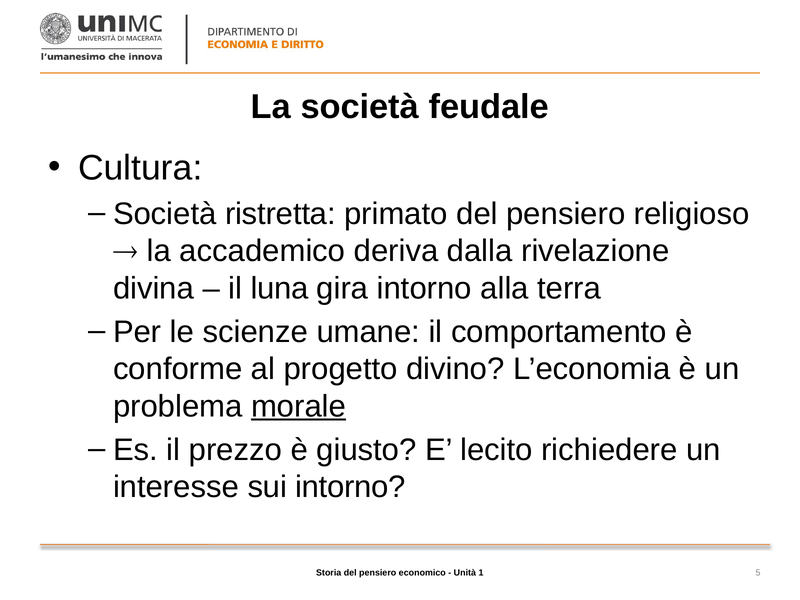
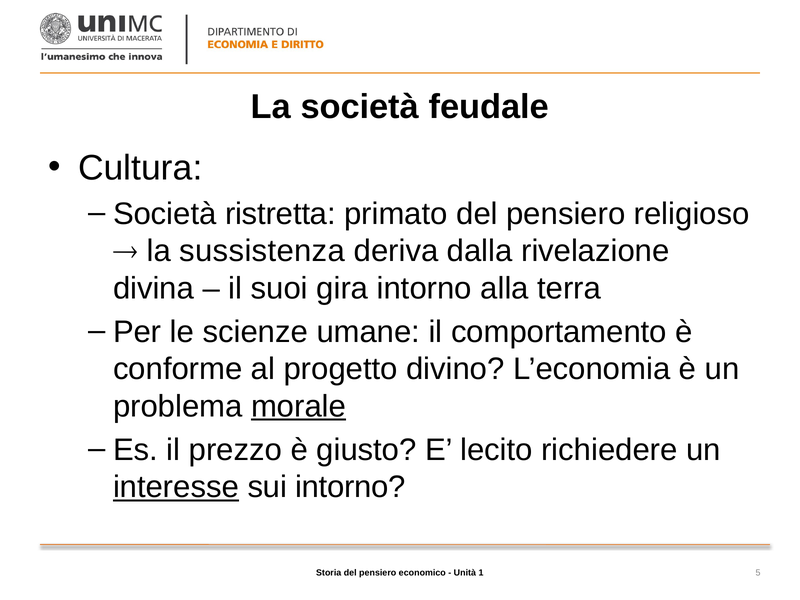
accademico: accademico -> sussistenza
luna: luna -> suoi
interesse underline: none -> present
